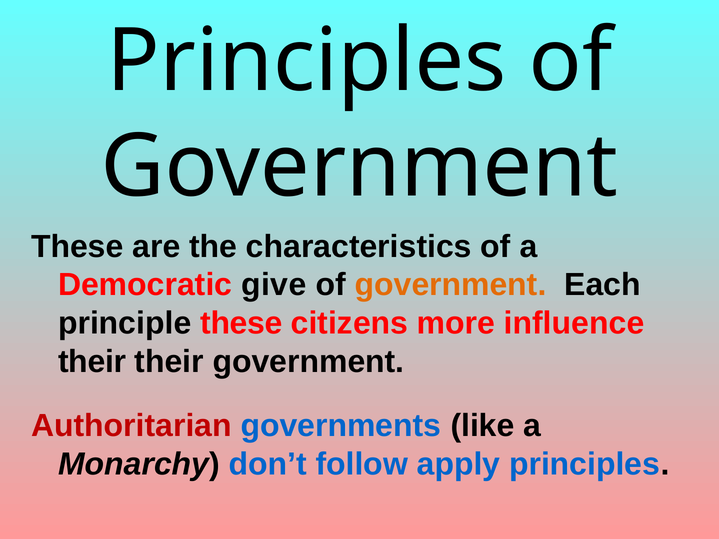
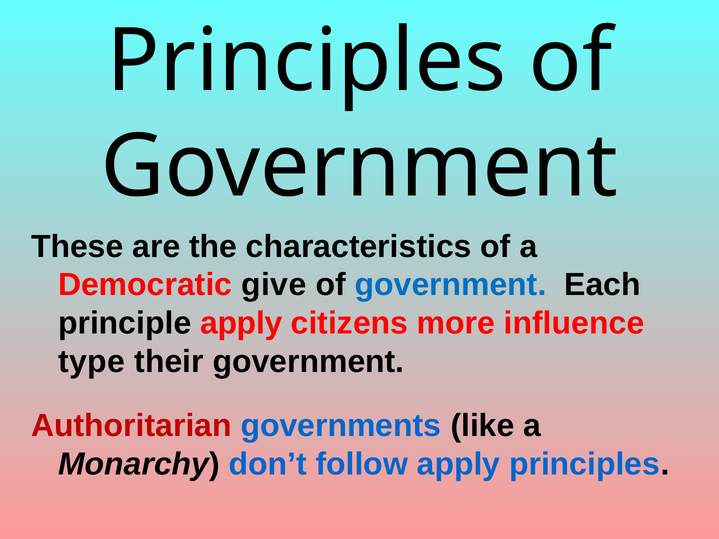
government at (451, 285) colour: orange -> blue
principle these: these -> apply
their at (92, 362): their -> type
